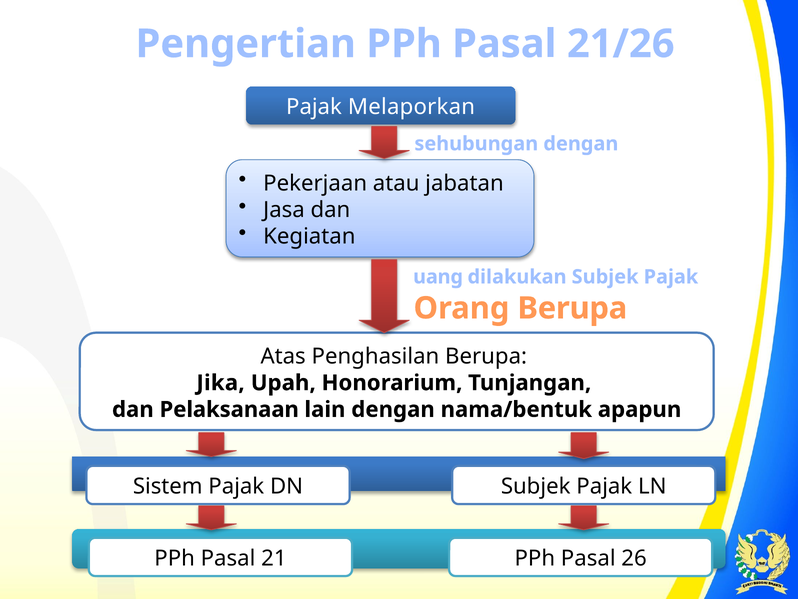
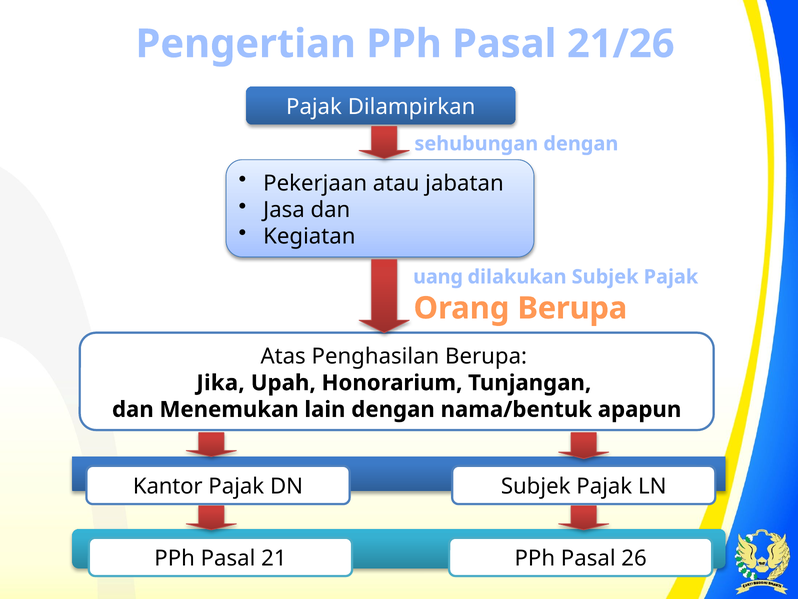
Melaporkan: Melaporkan -> Dilampirkan
Pelaksanaan: Pelaksanaan -> Menemukan
Sistem: Sistem -> Kantor
